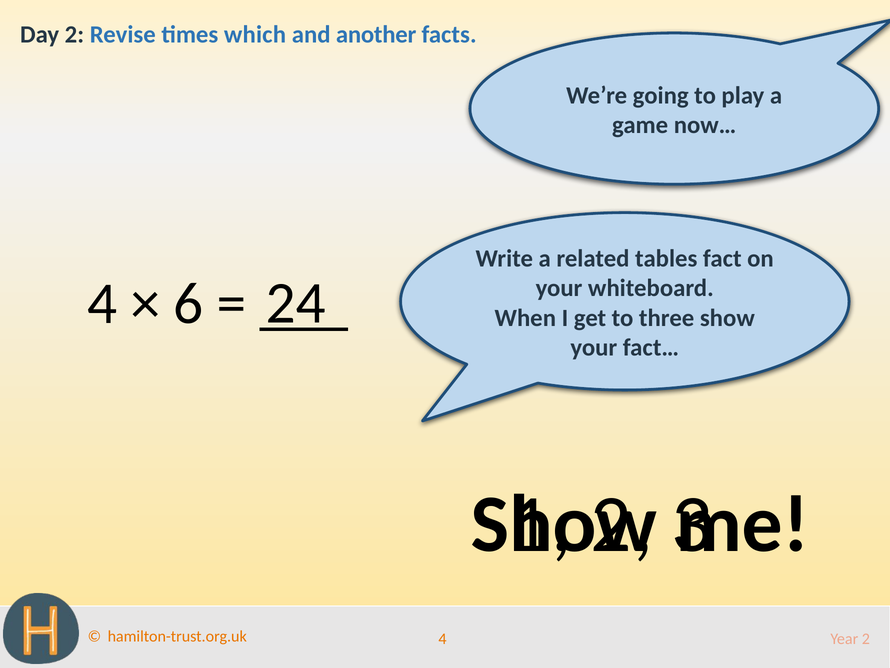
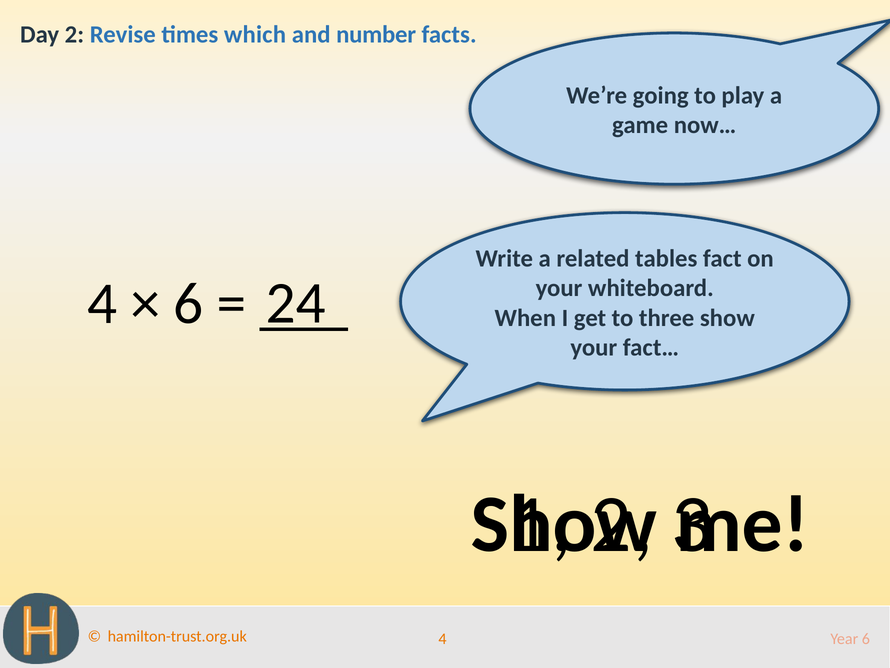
another: another -> number
Year 2: 2 -> 6
